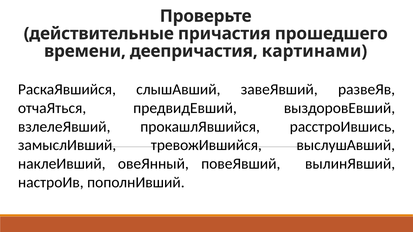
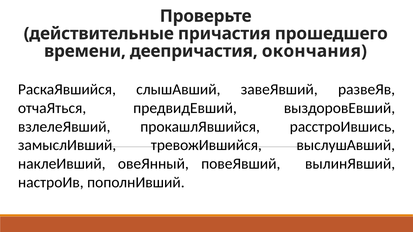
картинами: картинами -> окончания
